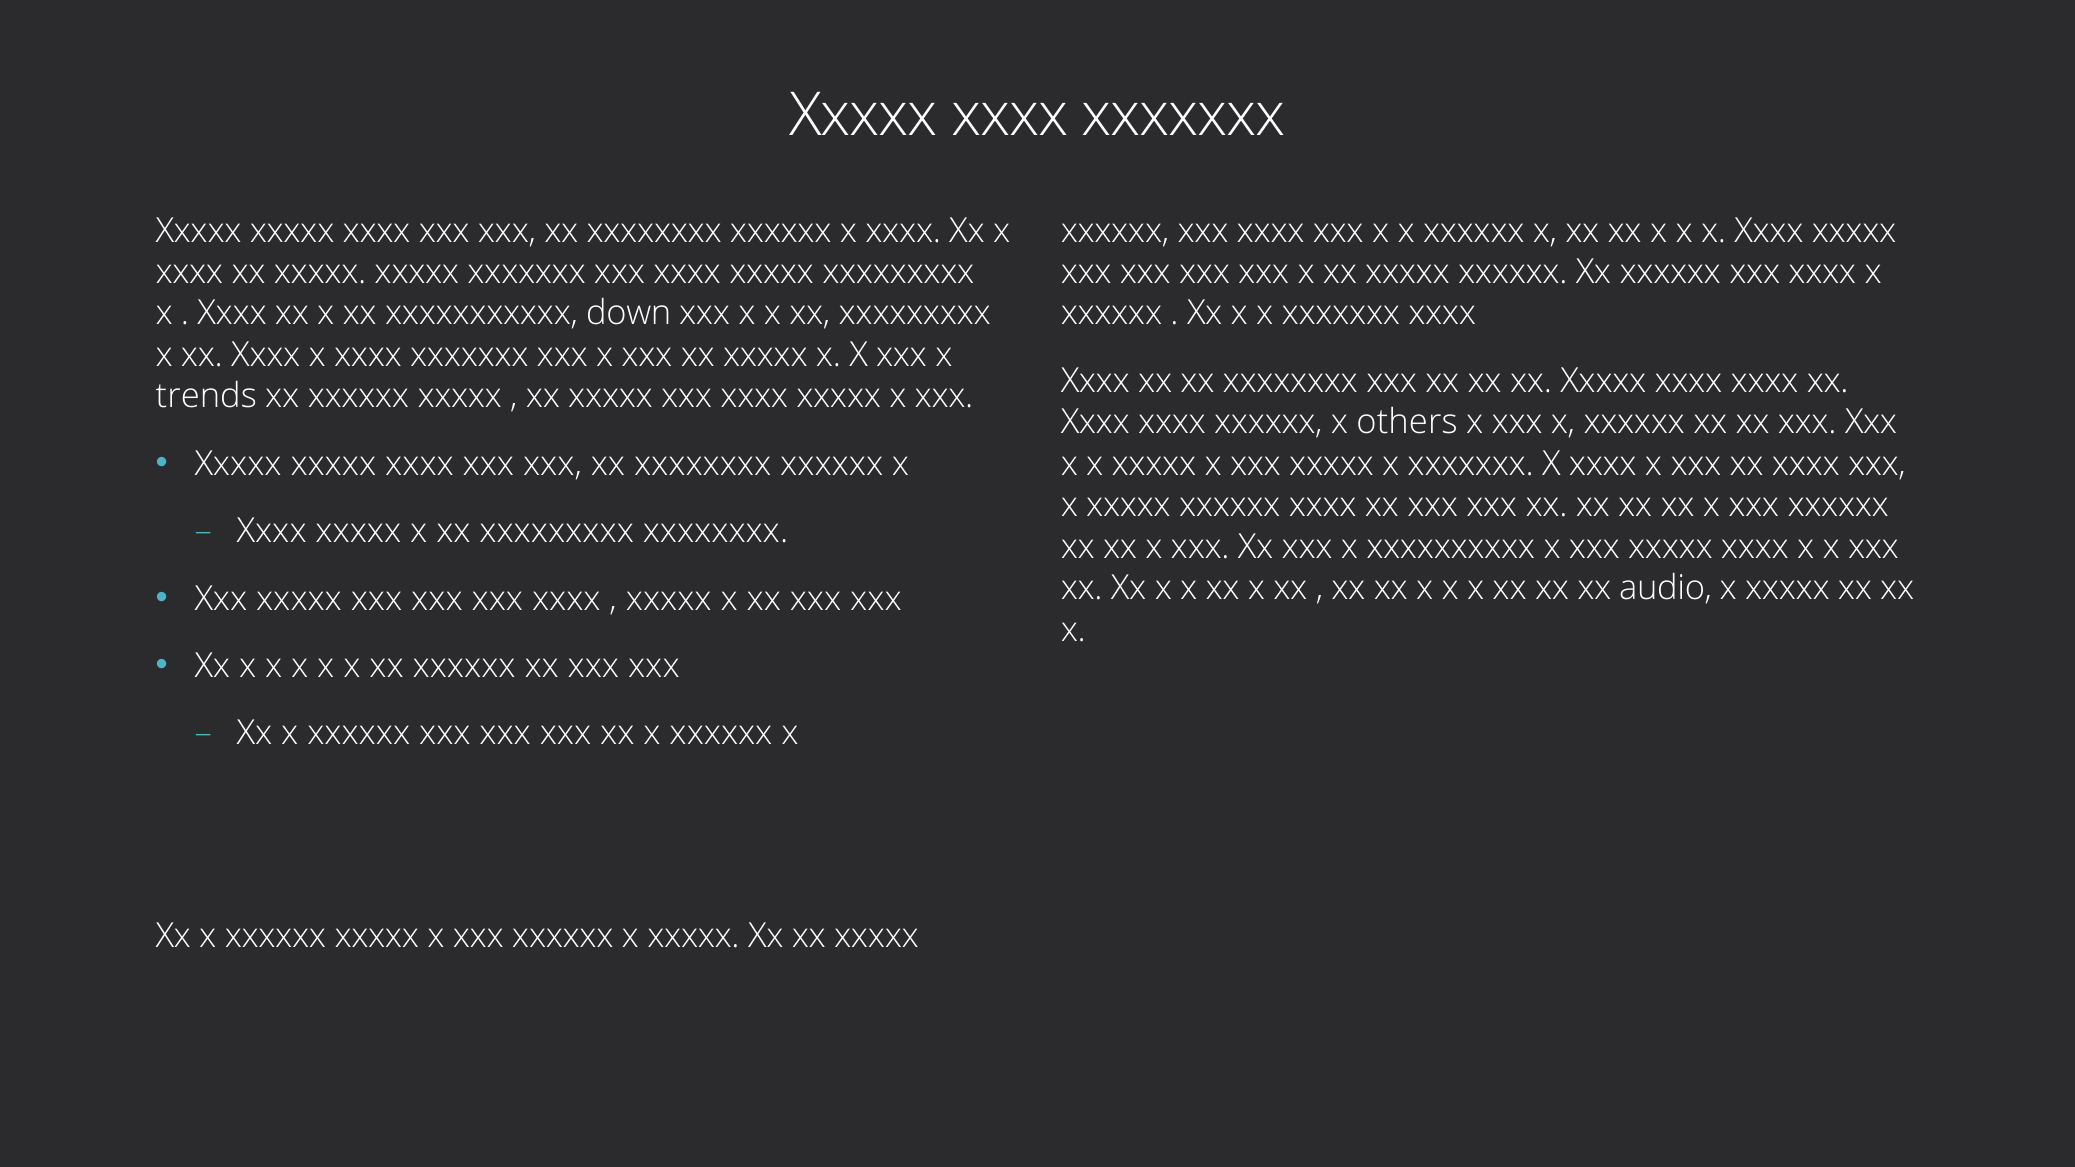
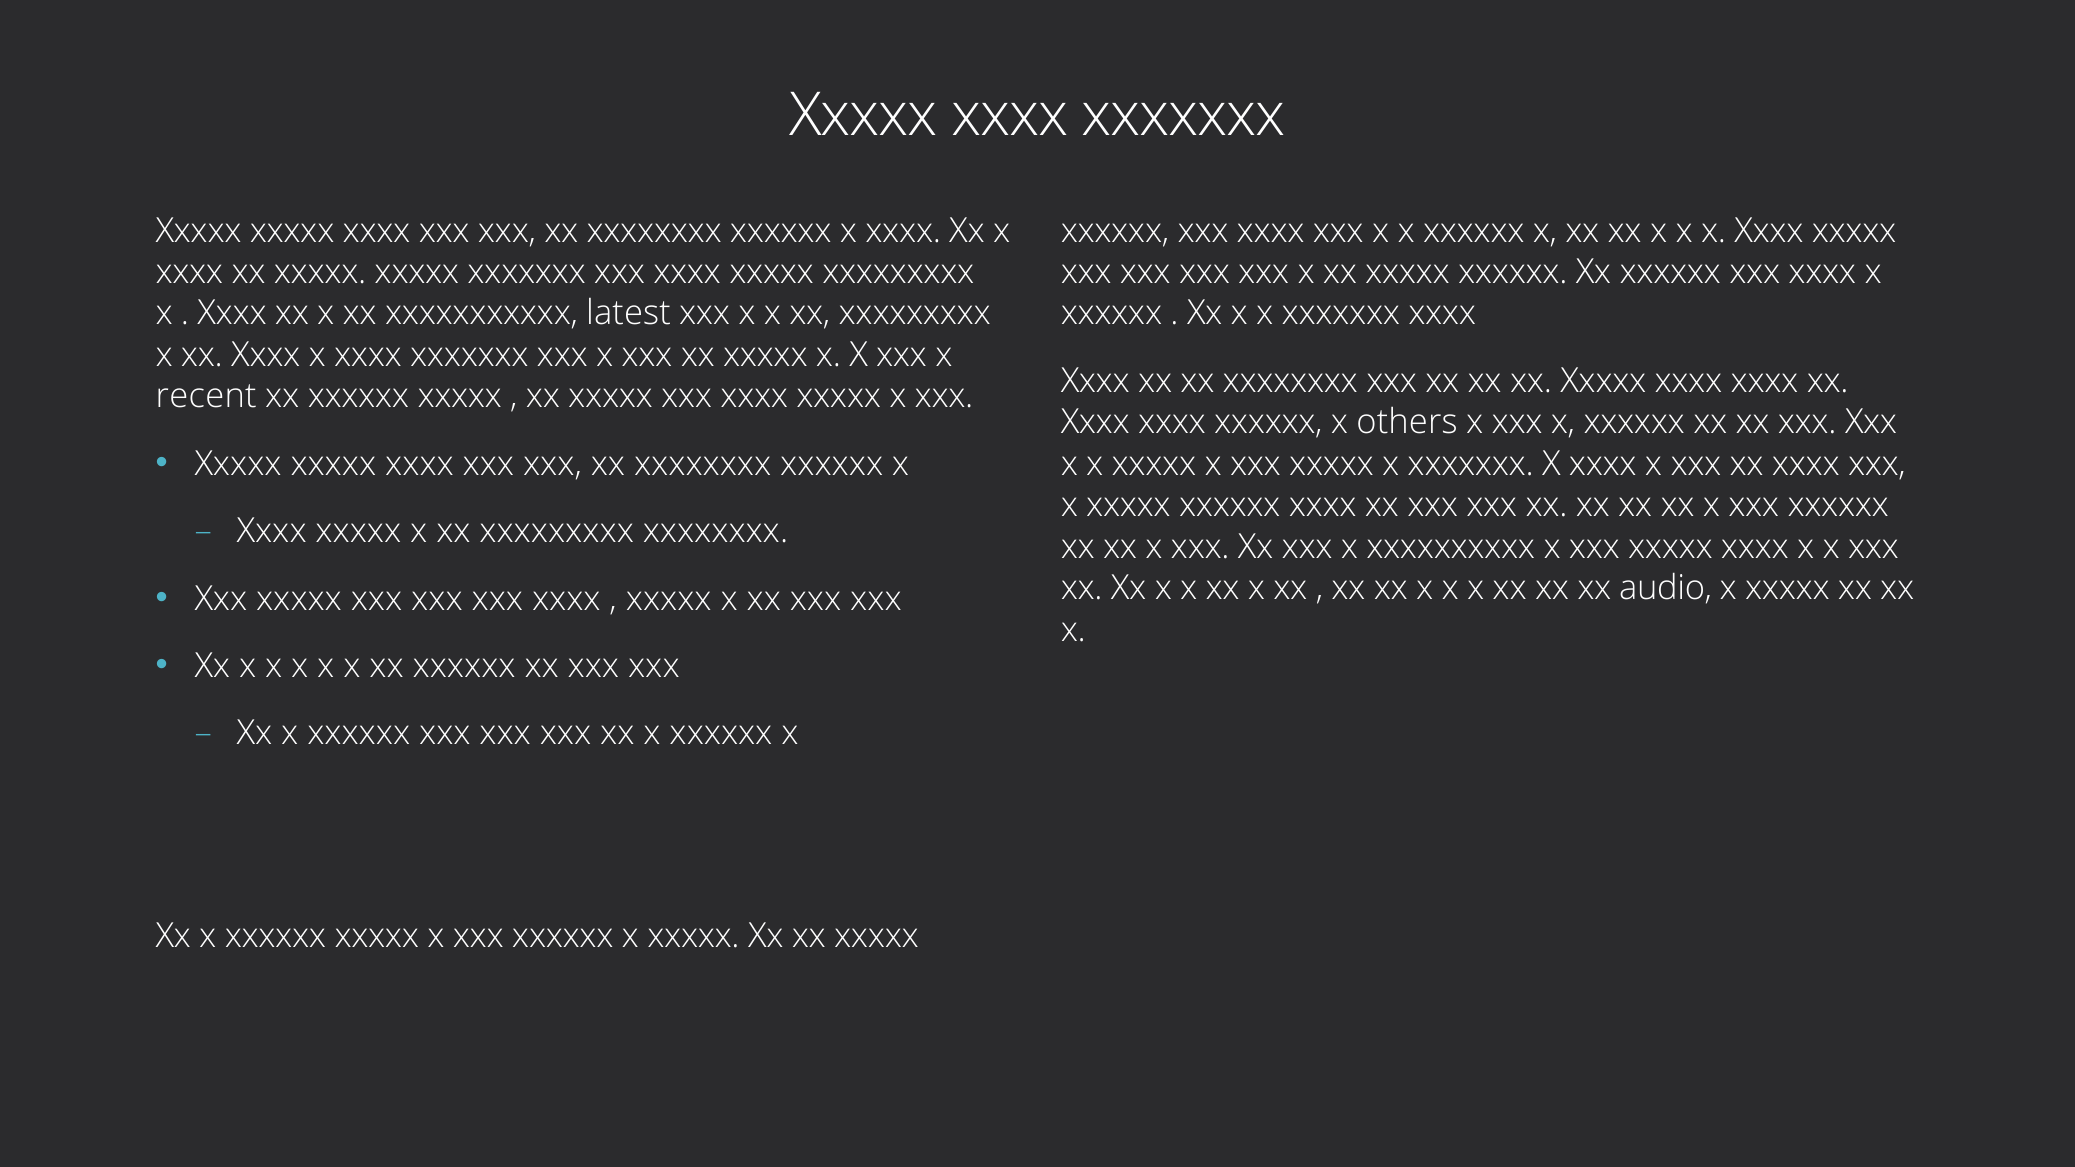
down: down -> latest
trends: trends -> recent
